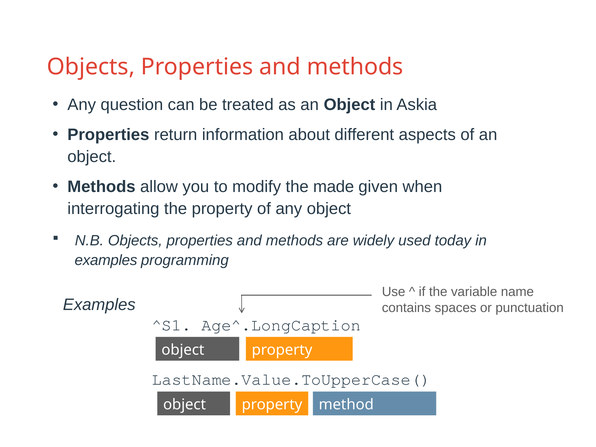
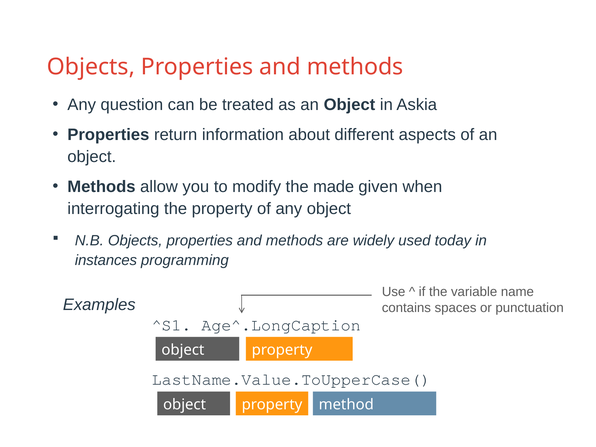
examples at (106, 260): examples -> instances
